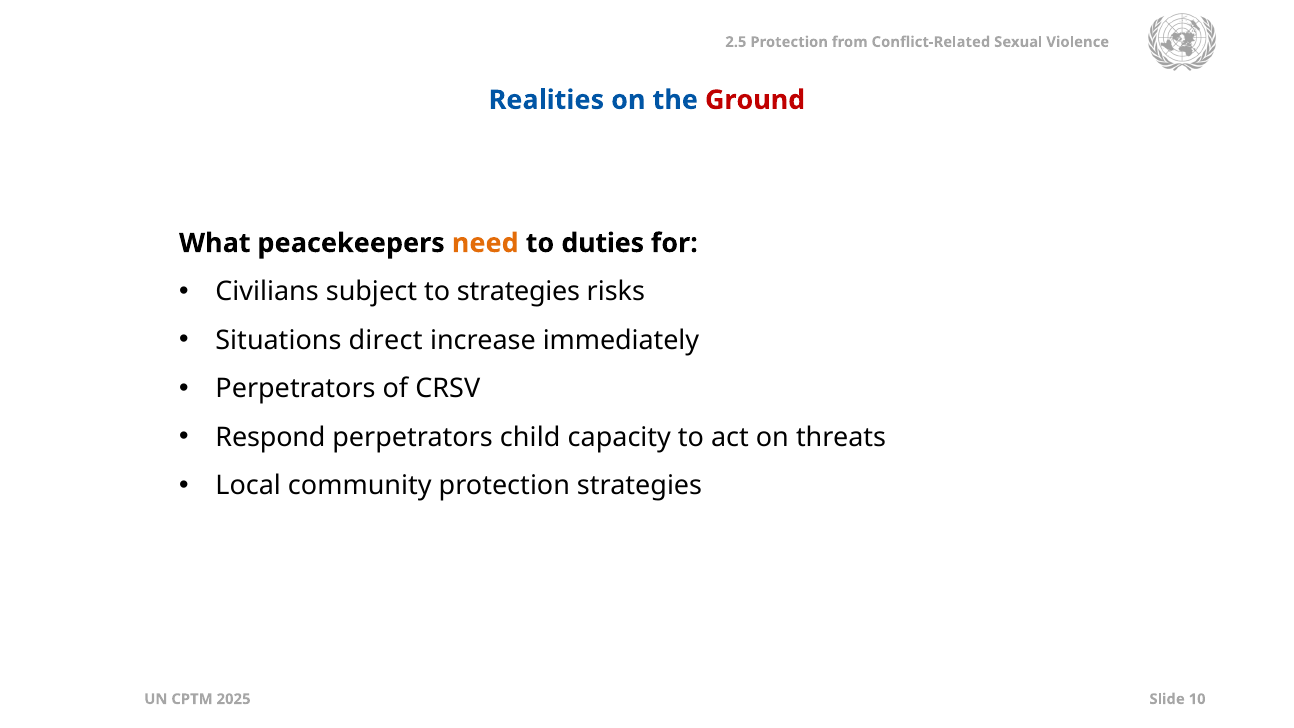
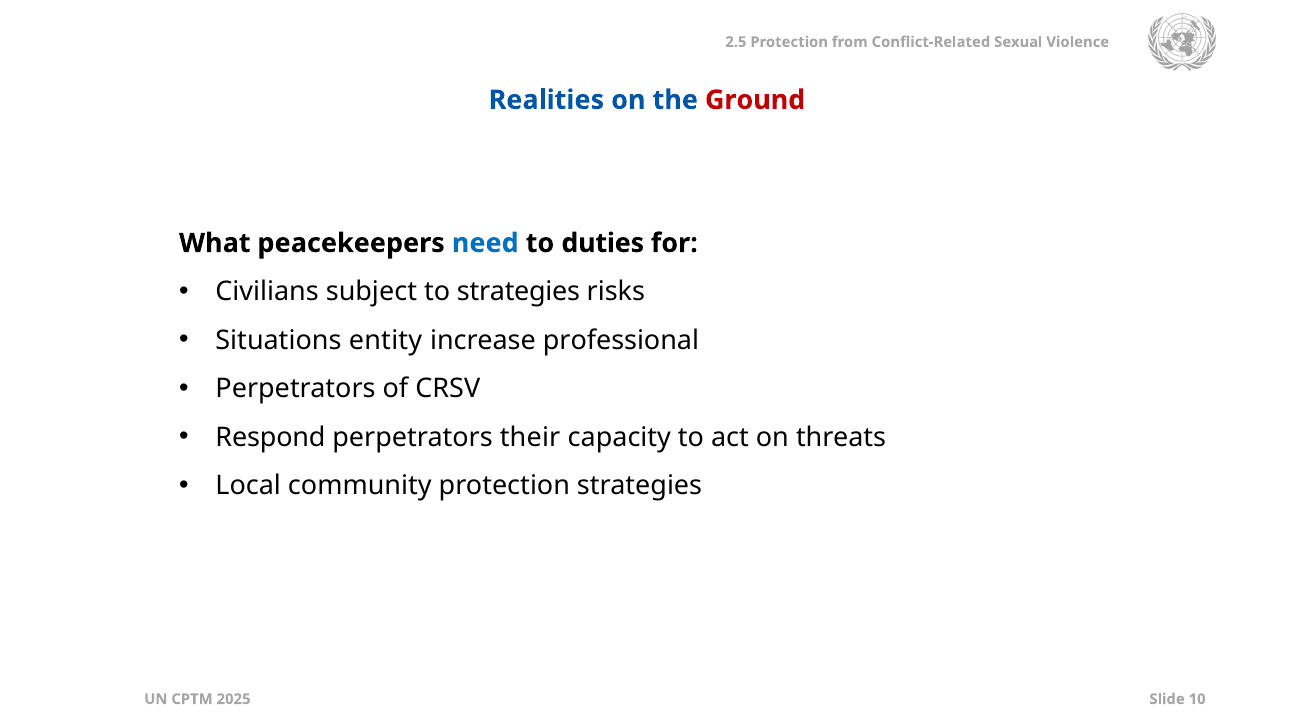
need colour: orange -> blue
direct: direct -> entity
immediately: immediately -> professional
child: child -> their
